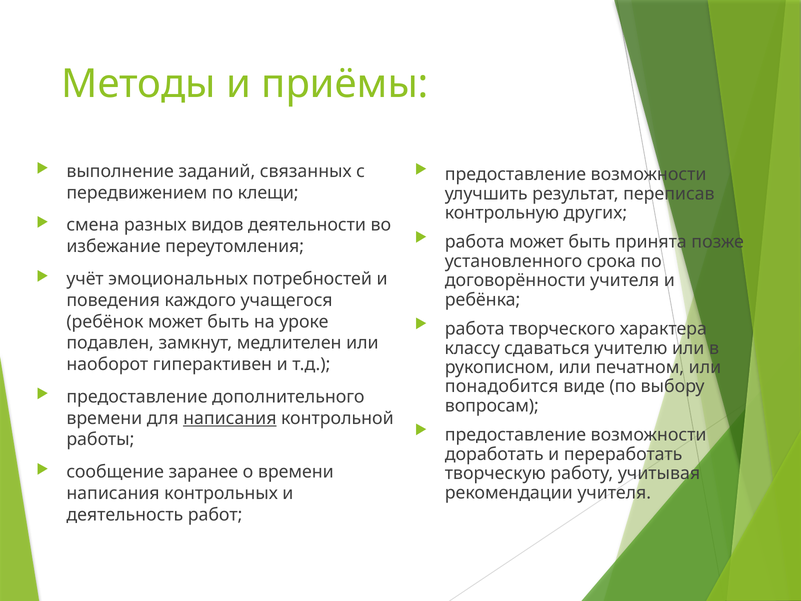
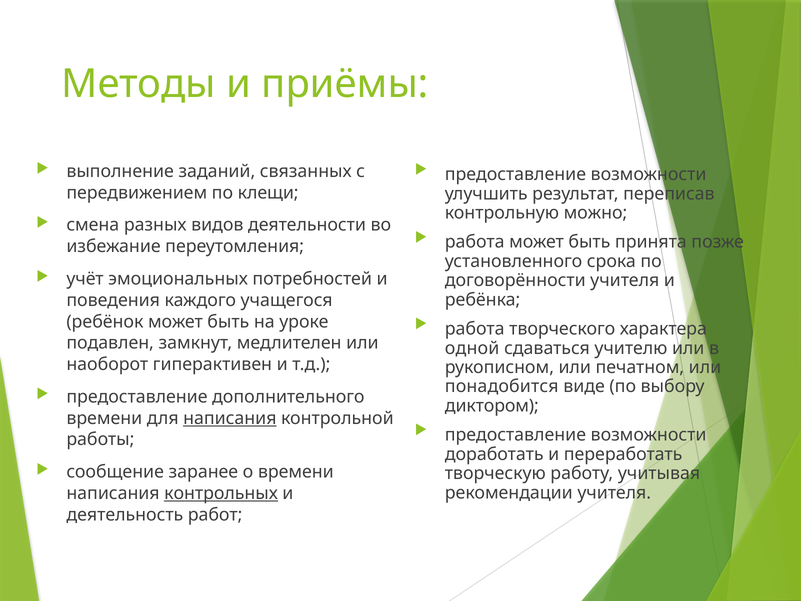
других: других -> можно
классу: классу -> одной
вопросам: вопросам -> диктором
контрольных underline: none -> present
